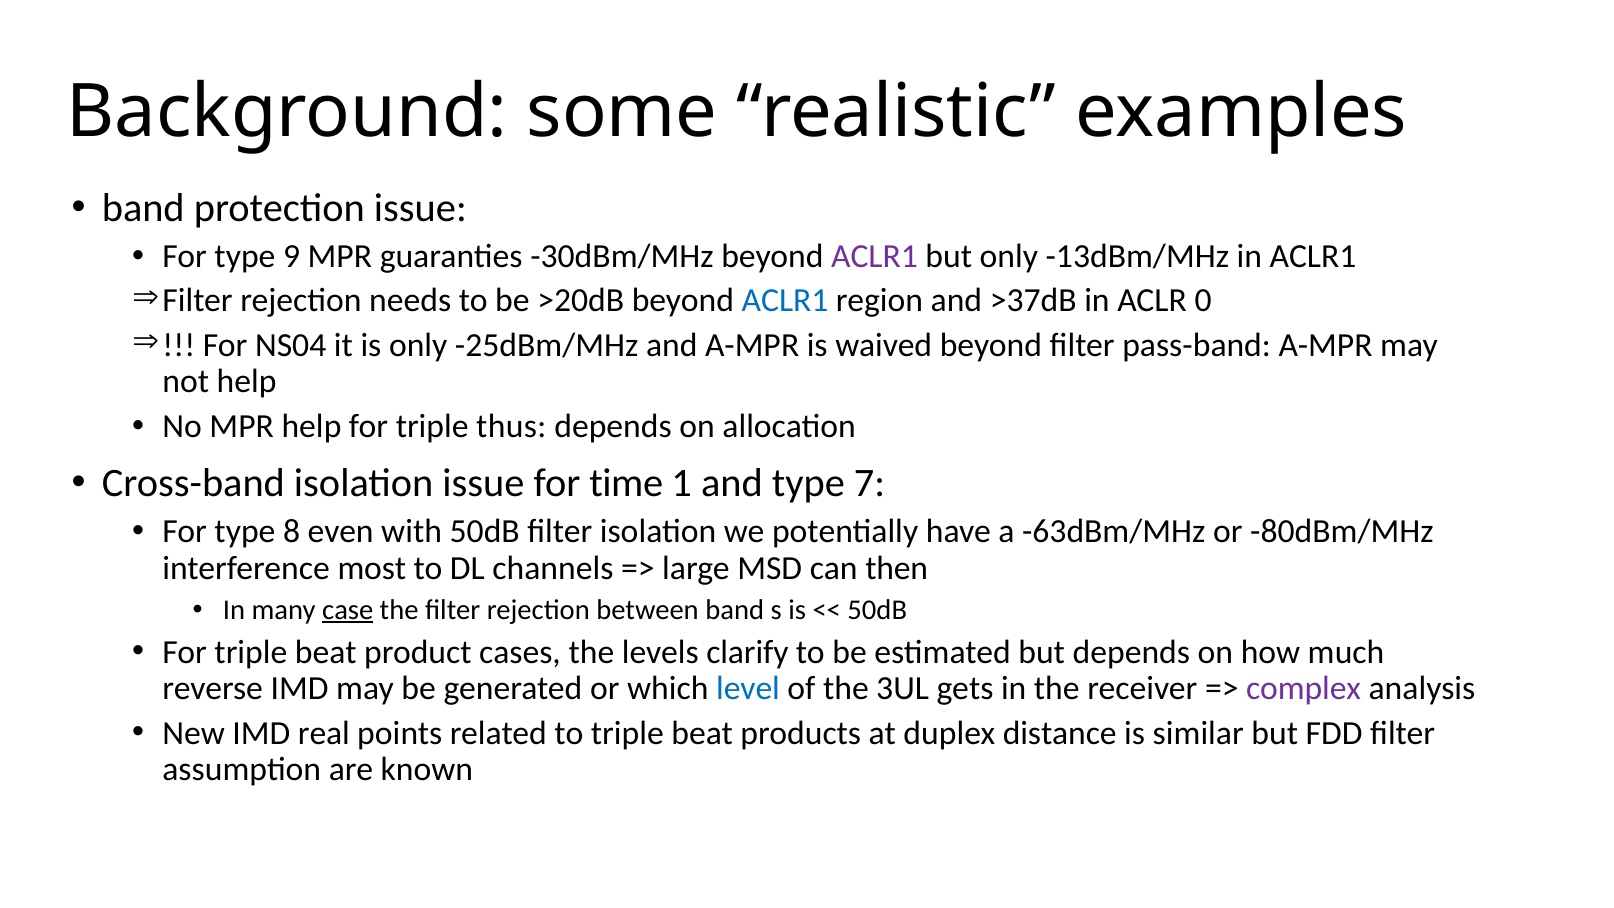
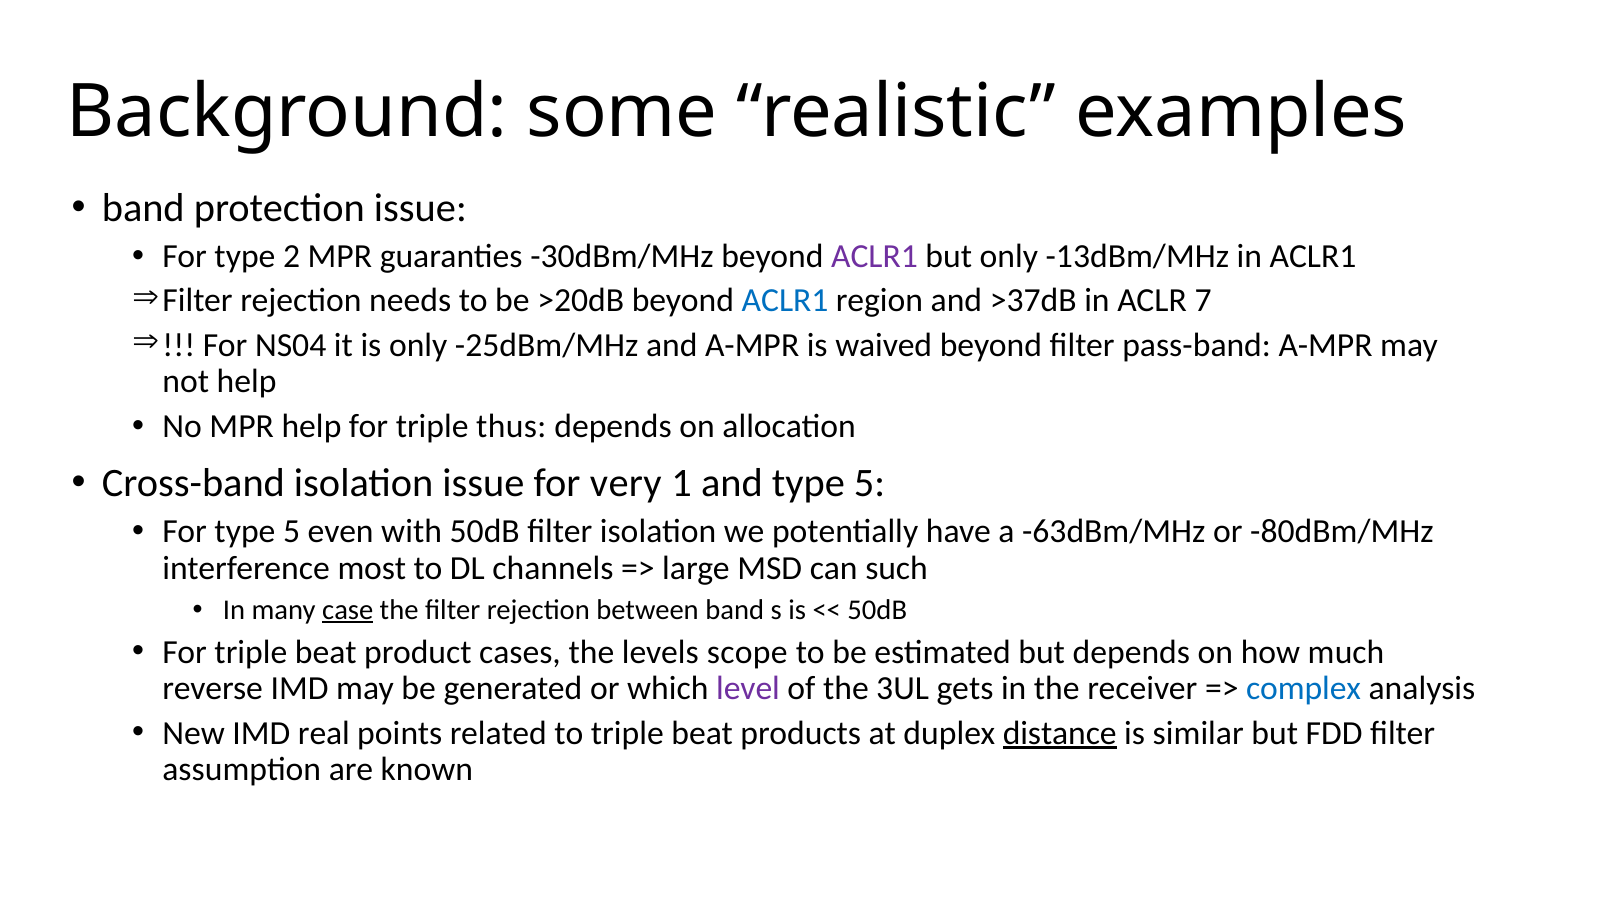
9: 9 -> 2
0: 0 -> 7
time: time -> very
and type 7: 7 -> 5
For type 8: 8 -> 5
then: then -> such
clarify: clarify -> scope
level colour: blue -> purple
complex colour: purple -> blue
distance underline: none -> present
